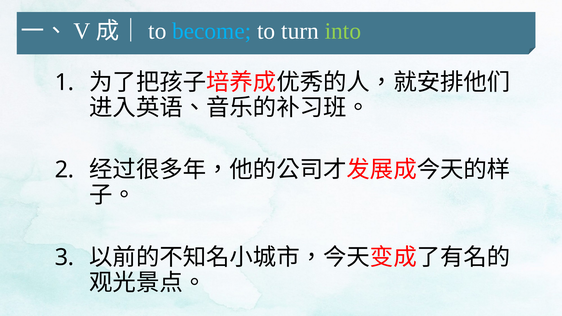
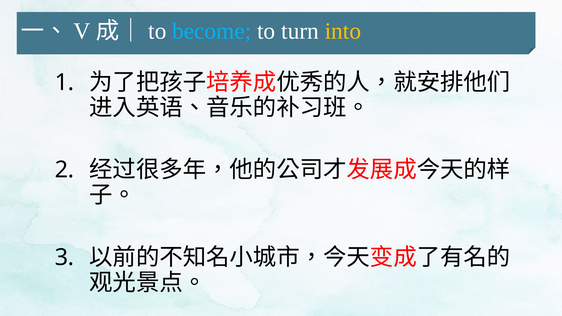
into colour: light green -> yellow
